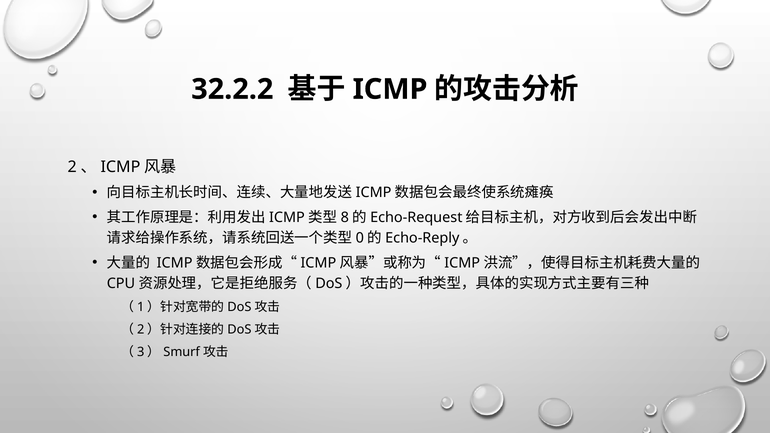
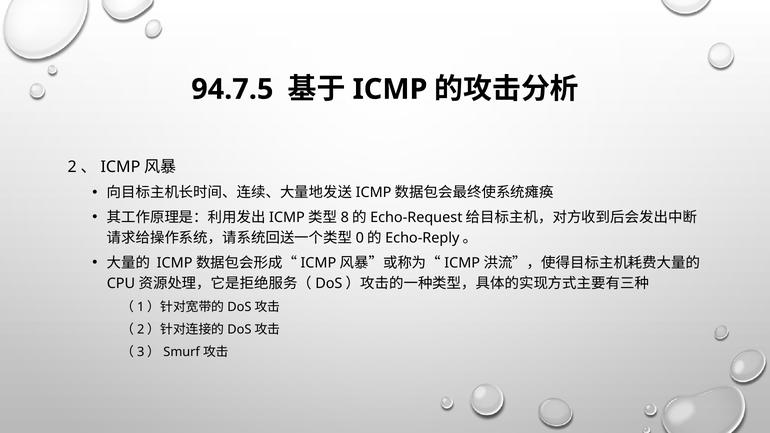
32.2.2: 32.2.2 -> 94.7.5
